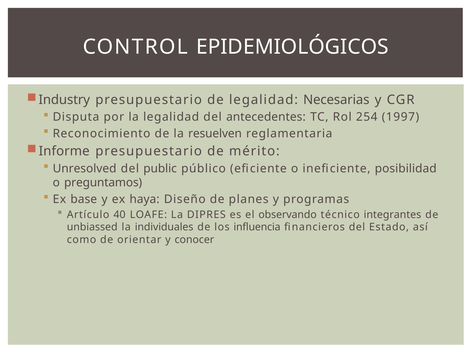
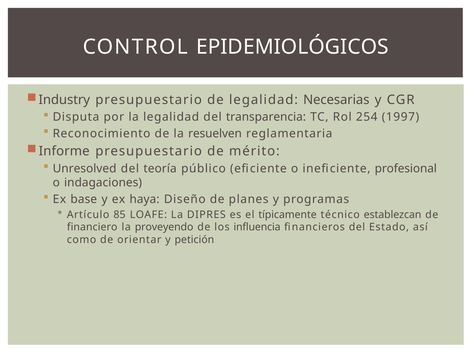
antecedentes: antecedentes -> transparencia
public: public -> teoría
posibilidad: posibilidad -> profesional
preguntamos: preguntamos -> indagaciones
40: 40 -> 85
observando: observando -> típicamente
integrantes: integrantes -> establezcan
unbiassed: unbiassed -> financiero
individuales: individuales -> proveyendo
conocer: conocer -> petición
